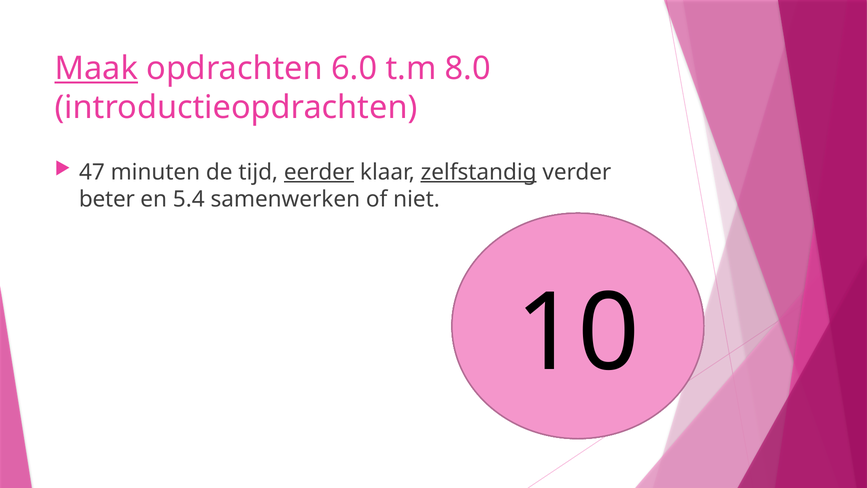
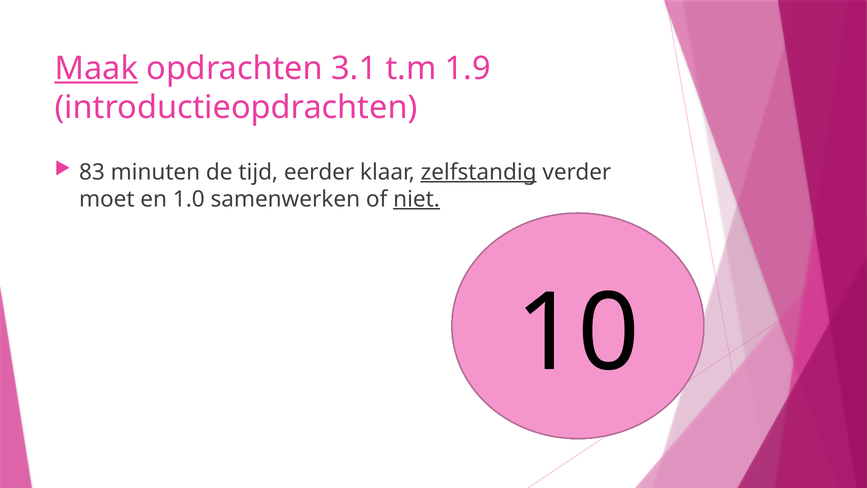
6.0: 6.0 -> 3.1
8.0: 8.0 -> 1.9
47: 47 -> 83
eerder underline: present -> none
beter: beter -> moet
5.4: 5.4 -> 1.0
niet underline: none -> present
